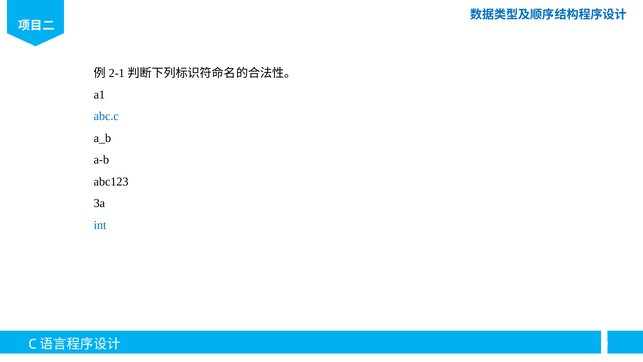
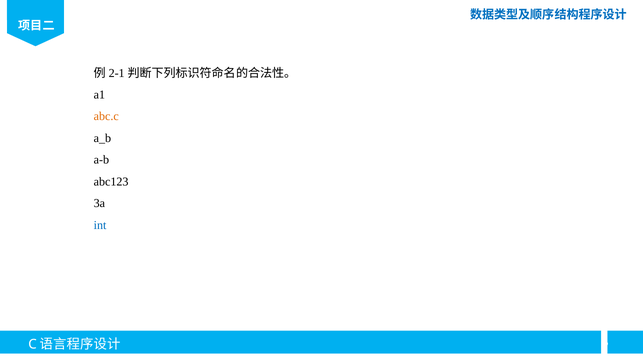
abc.c colour: blue -> orange
